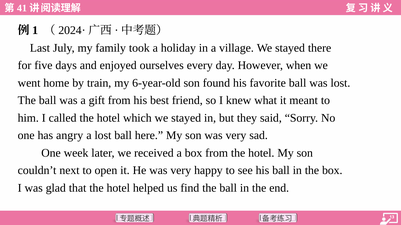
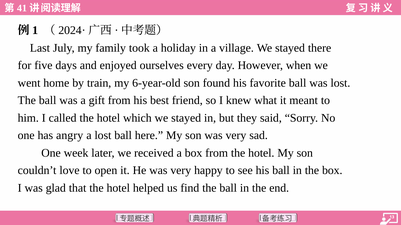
next: next -> love
